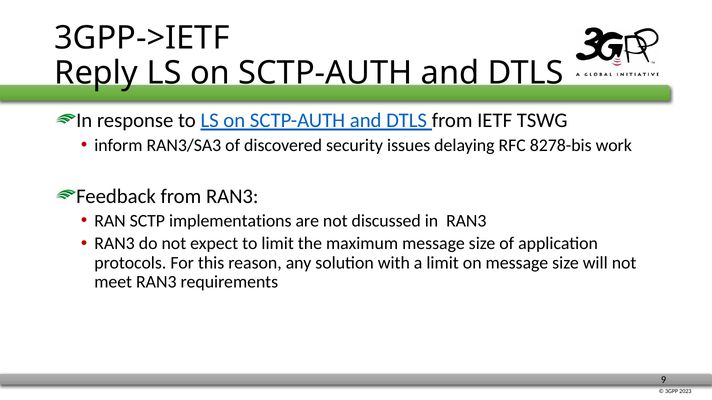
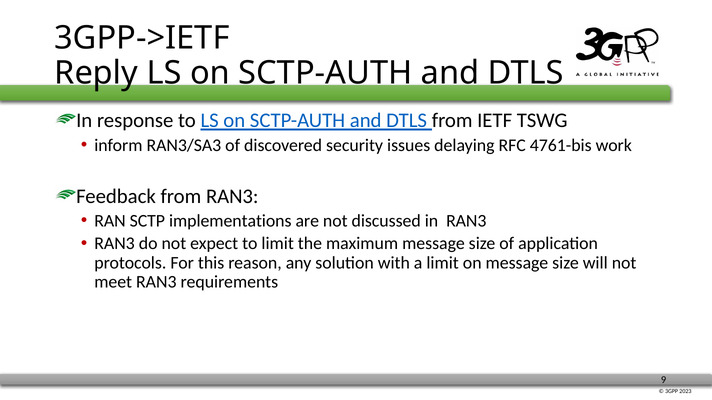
8278-bis: 8278-bis -> 4761-bis
